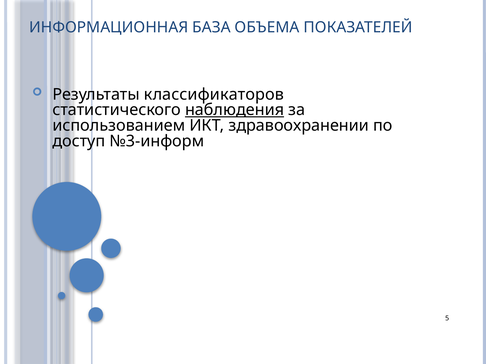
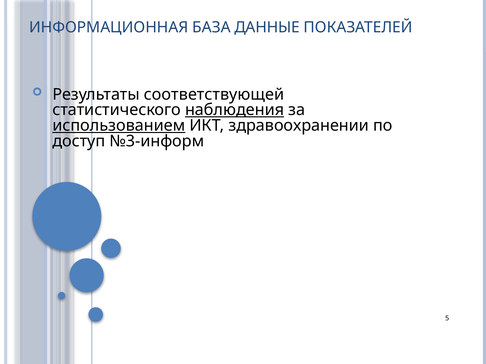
ОБЪЕМА: ОБЪЕМА -> ДАННЫЕ
классификаторов: классификаторов -> соответствующей
использованием underline: none -> present
